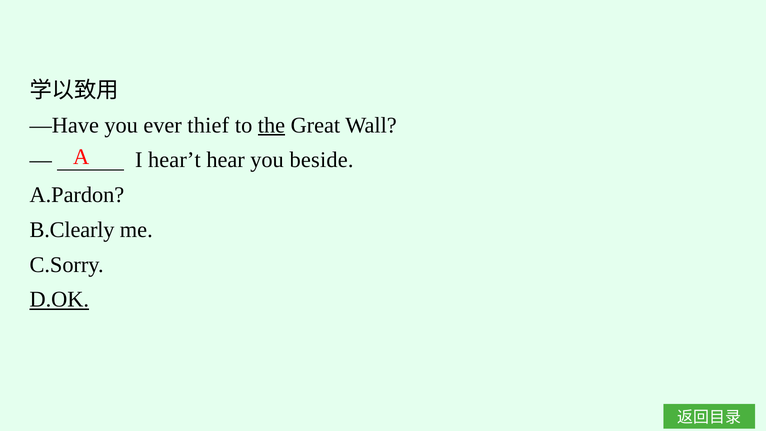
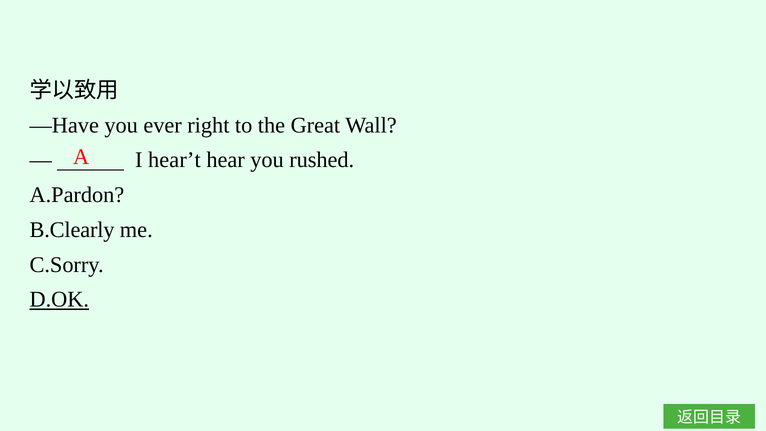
thief: thief -> right
the underline: present -> none
beside: beside -> rushed
